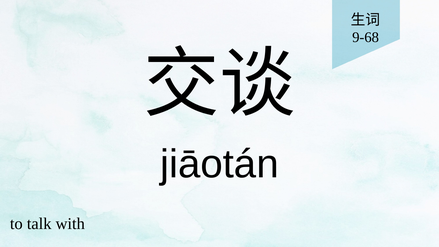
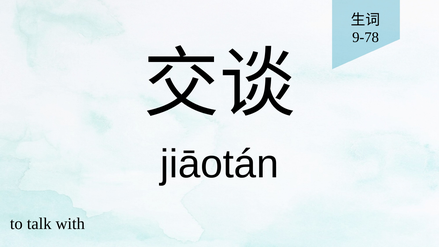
9-68: 9-68 -> 9-78
